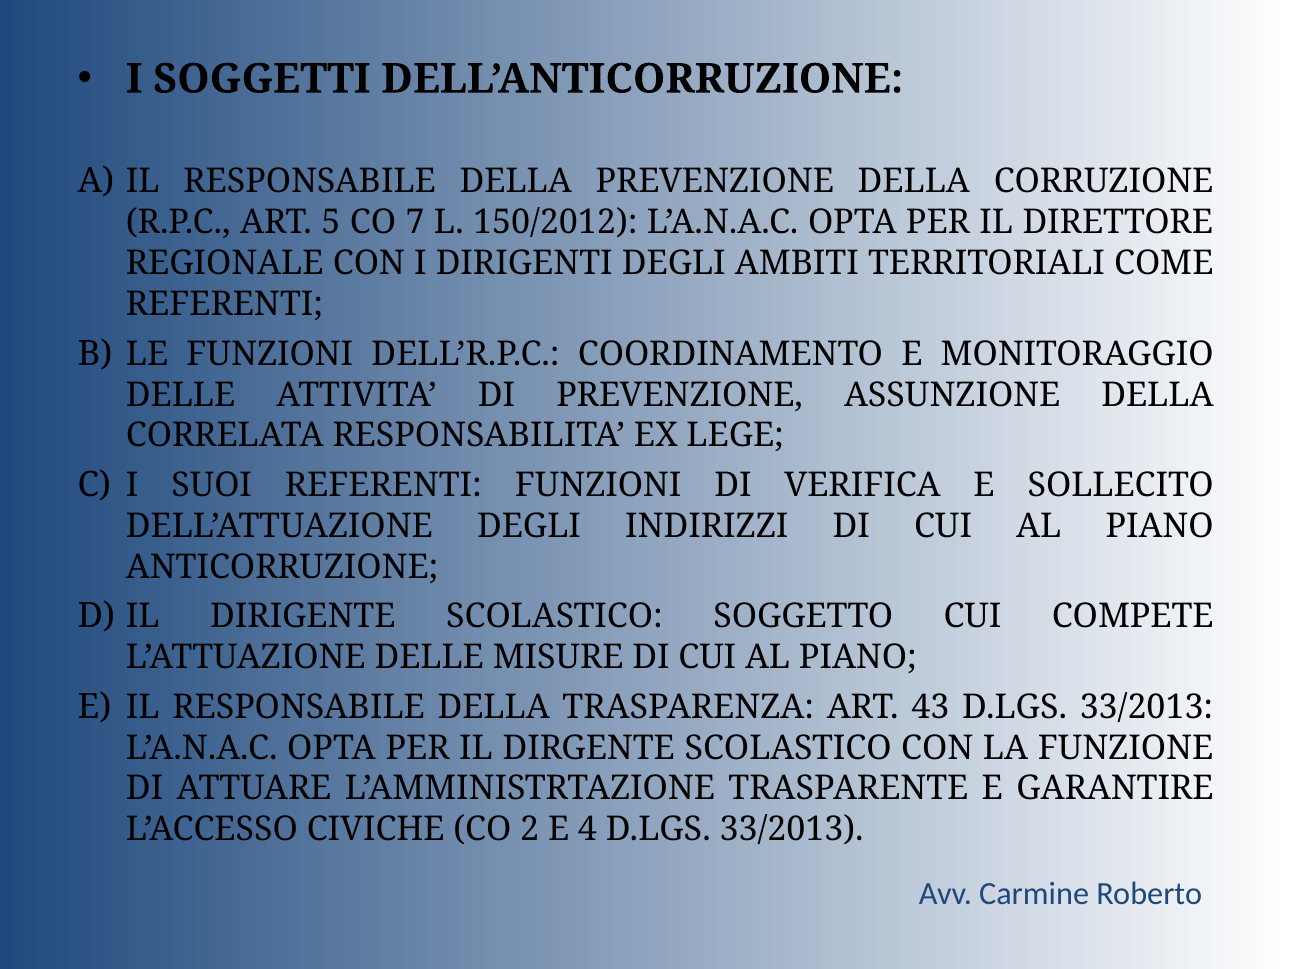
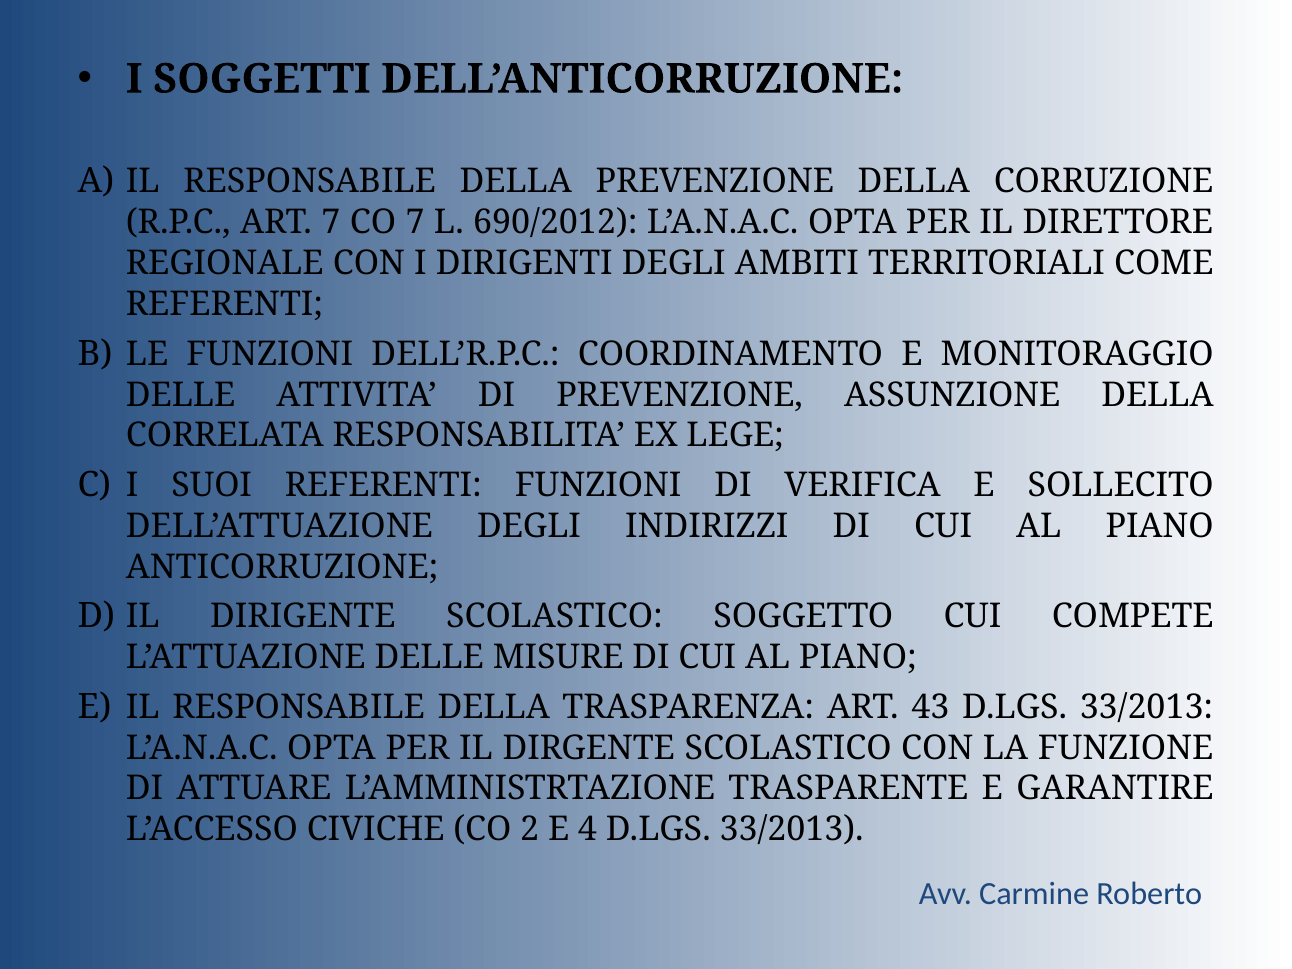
ART 5: 5 -> 7
150/2012: 150/2012 -> 690/2012
